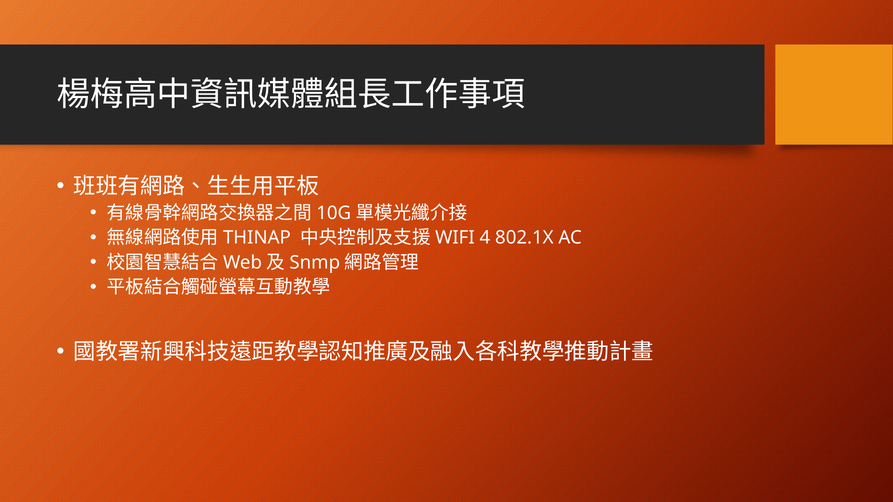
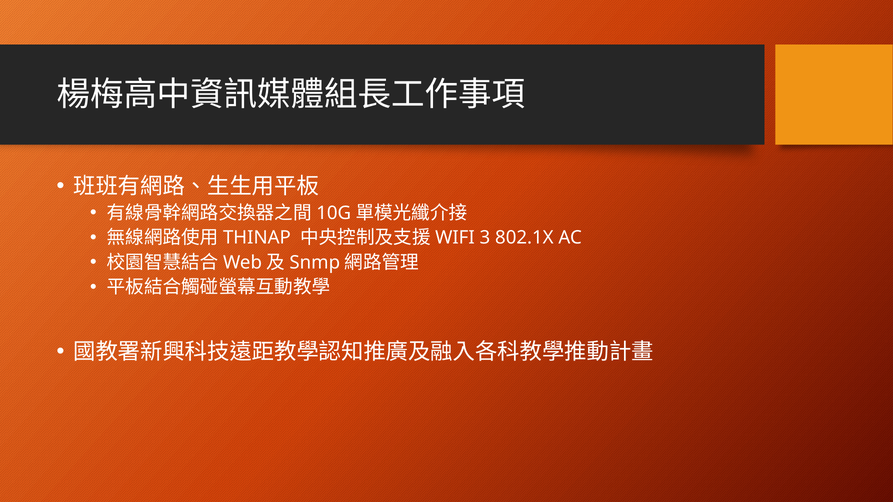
4: 4 -> 3
